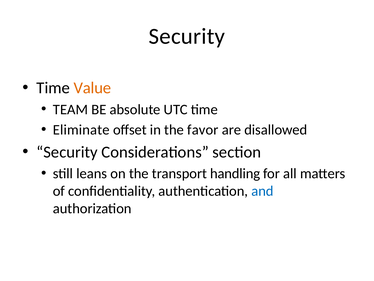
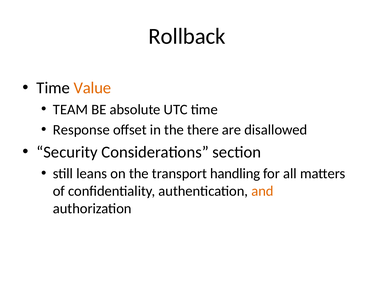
Security at (187, 36): Security -> Rollback
Eliminate: Eliminate -> Response
favor: favor -> there
and colour: blue -> orange
